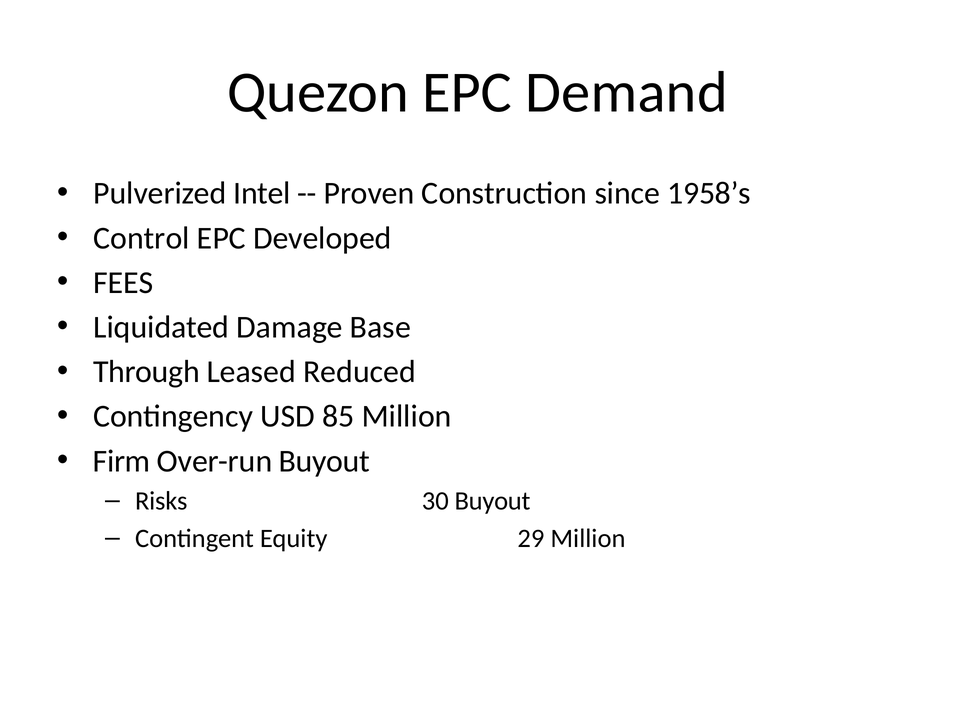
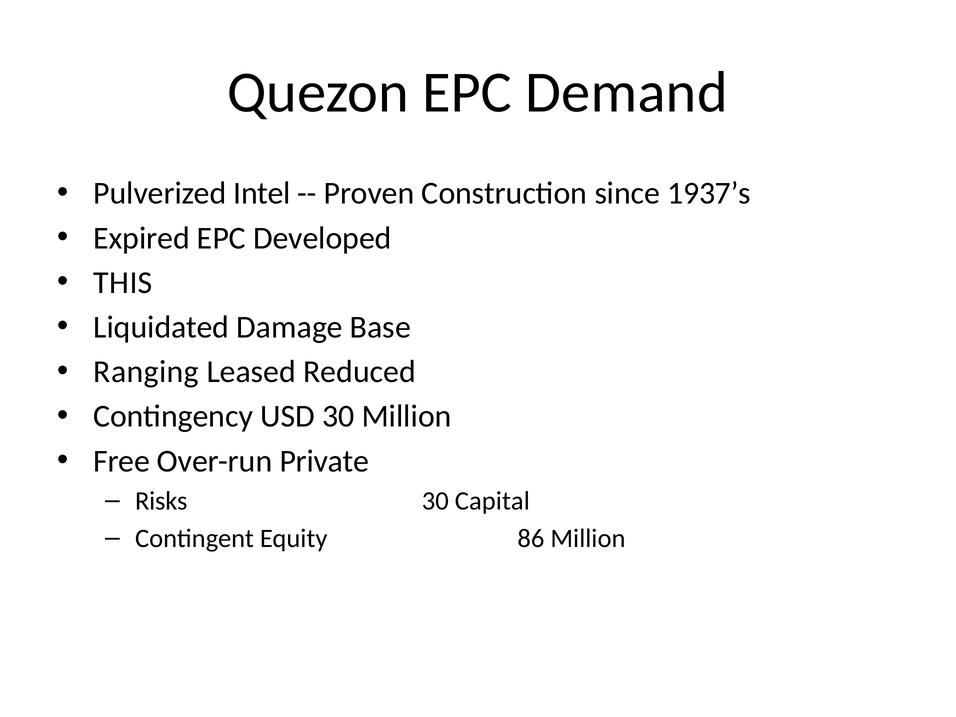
1958’s: 1958’s -> 1937’s
Control: Control -> Expired
FEES: FEES -> THIS
Through: Through -> Ranging
USD 85: 85 -> 30
Firm: Firm -> Free
Over-run Buyout: Buyout -> Private
30 Buyout: Buyout -> Capital
29: 29 -> 86
